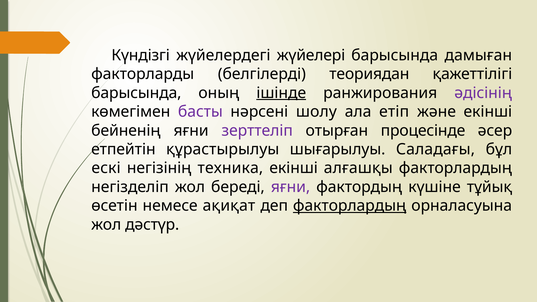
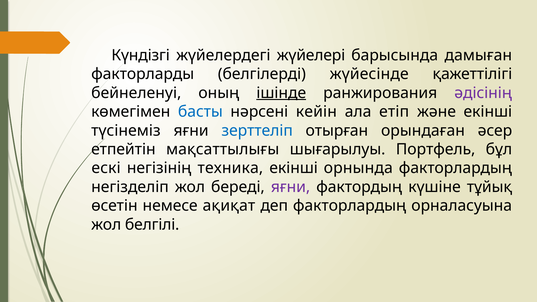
теориядан: теориядан -> жүйесінде
барысында at (136, 93): барысында -> бейнеленуі
басты colour: purple -> blue
шолу: шолу -> кейін
бейненің: бейненің -> түсінеміз
зерттеліп colour: purple -> blue
процесінде: процесінде -> орындаған
құрастырылуы: құрастырылуы -> мақсаттылығы
Саладағы: Саладағы -> Портфель
алғашқы: алғашқы -> орнында
факторлардың at (350, 206) underline: present -> none
дәстүр: дәстүр -> белгілі
